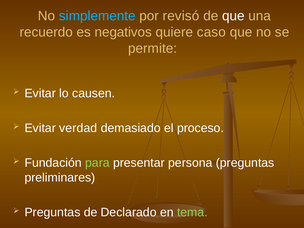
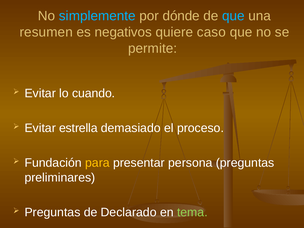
revisó: revisó -> dónde
que at (233, 16) colour: white -> light blue
recuerdo: recuerdo -> resumen
causen: causen -> cuando
verdad: verdad -> estrella
para colour: light green -> yellow
